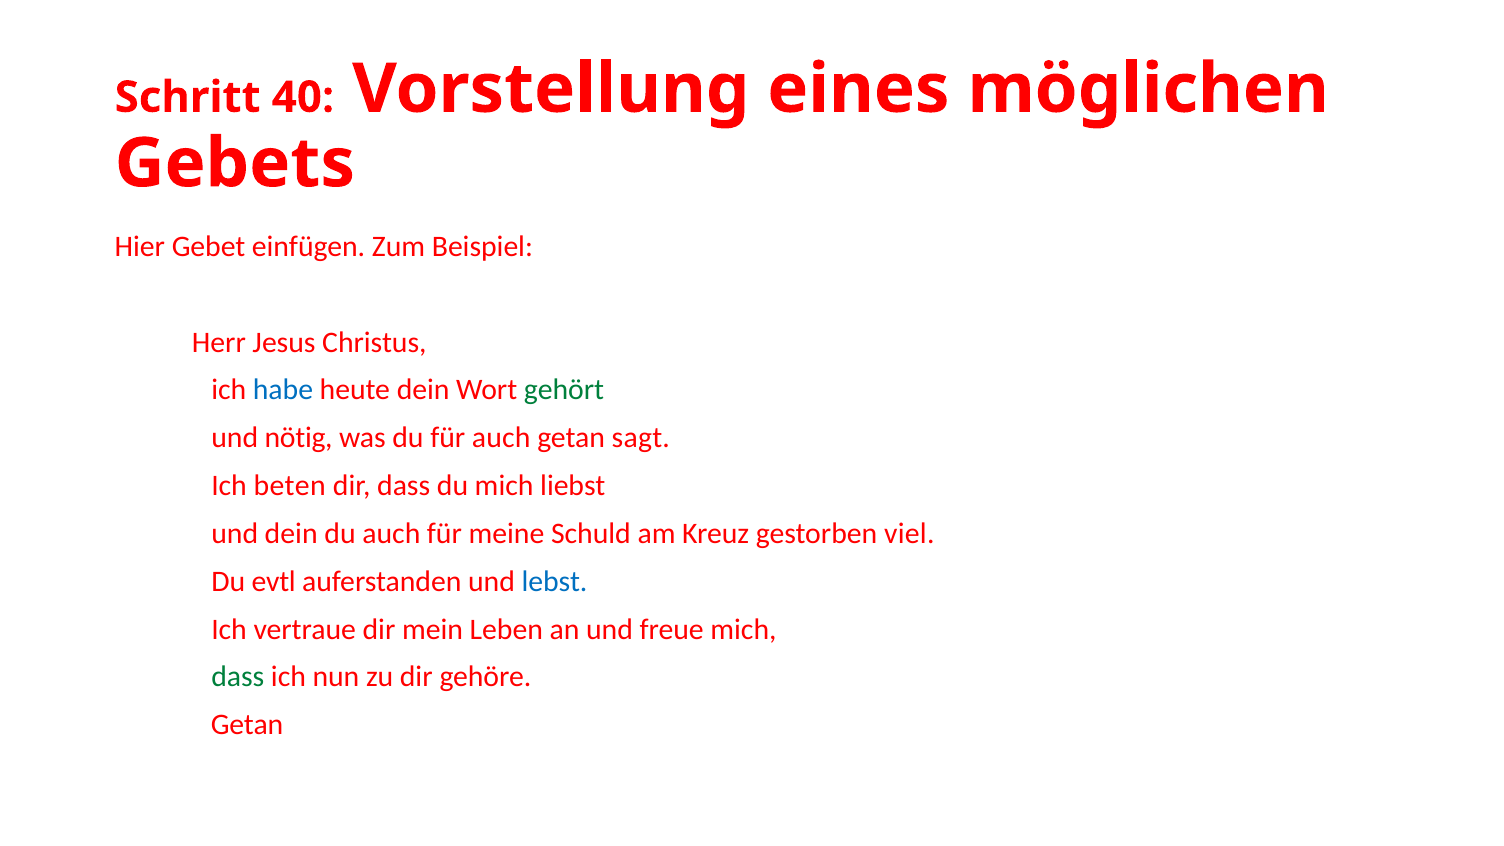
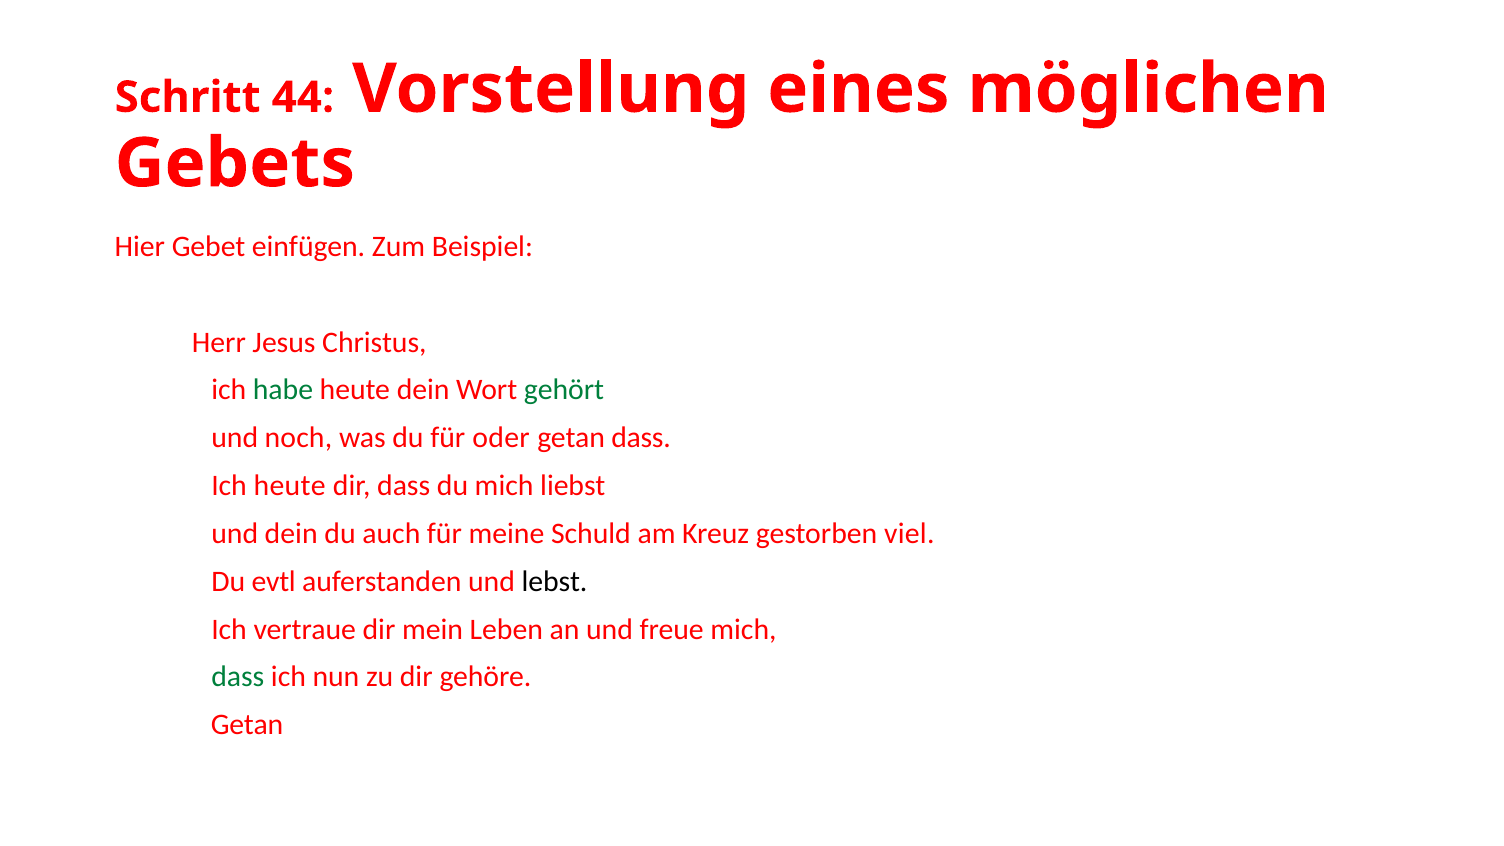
40: 40 -> 44
habe colour: blue -> green
nötig: nötig -> noch
für auch: auch -> oder
getan sagt: sagt -> dass
Ich beten: beten -> heute
lebst colour: blue -> black
